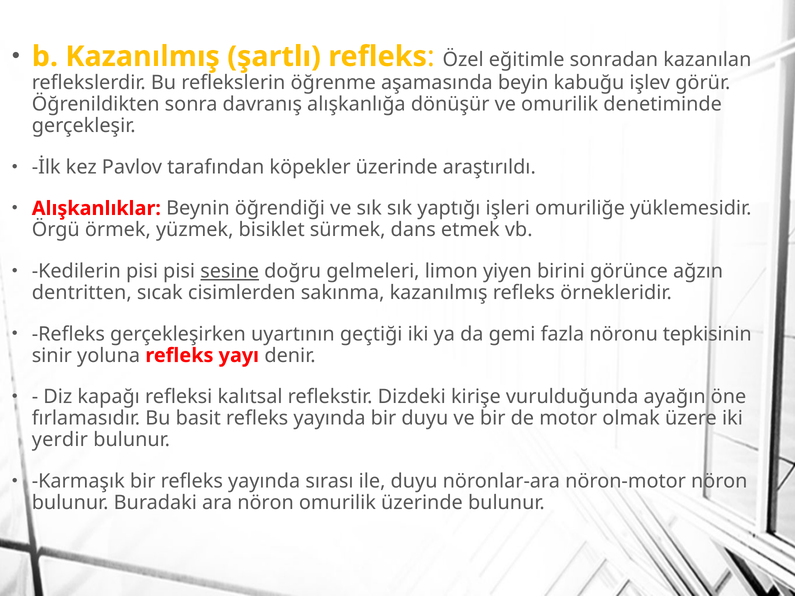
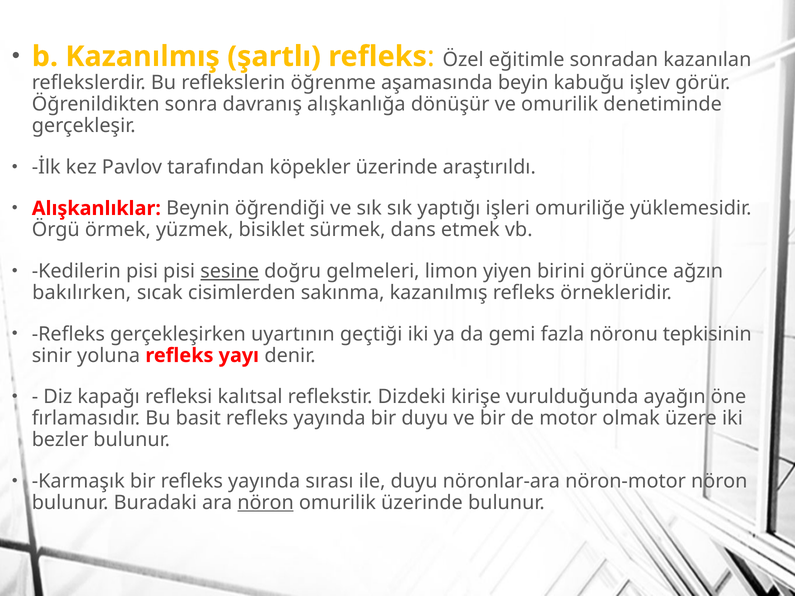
dentritten: dentritten -> bakılırken
yerdir: yerdir -> bezler
nöron at (266, 503) underline: none -> present
